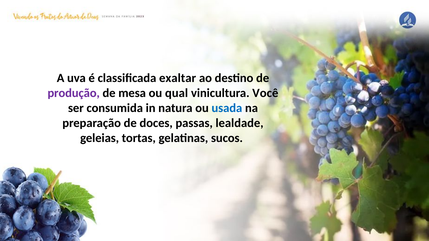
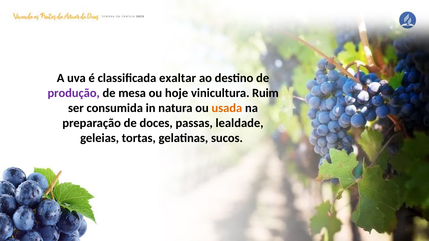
qual: qual -> hoje
Você: Você -> Ruim
usada colour: blue -> orange
